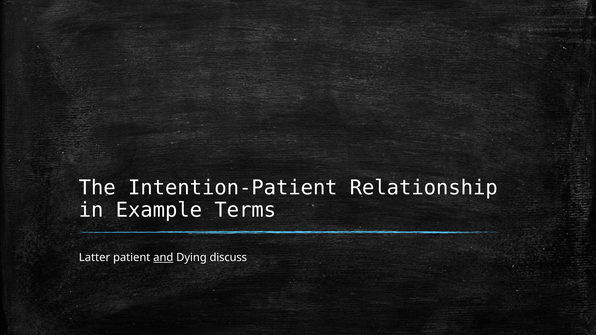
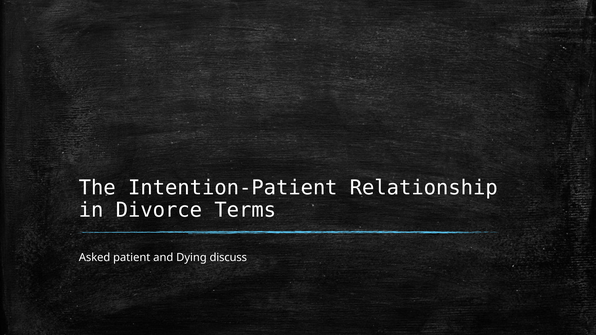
Example: Example -> Divorce
Latter: Latter -> Asked
and underline: present -> none
